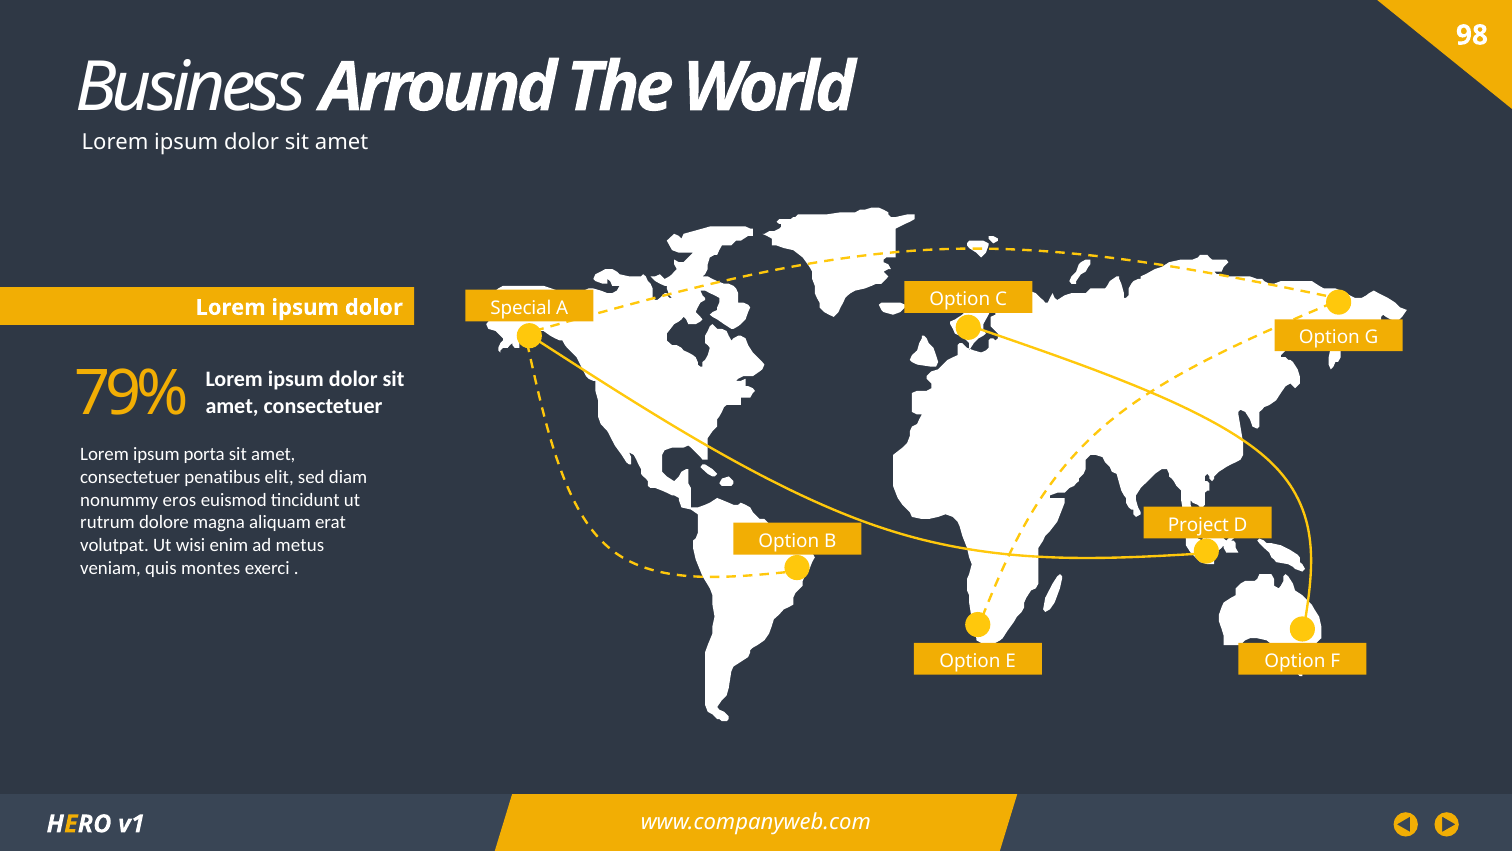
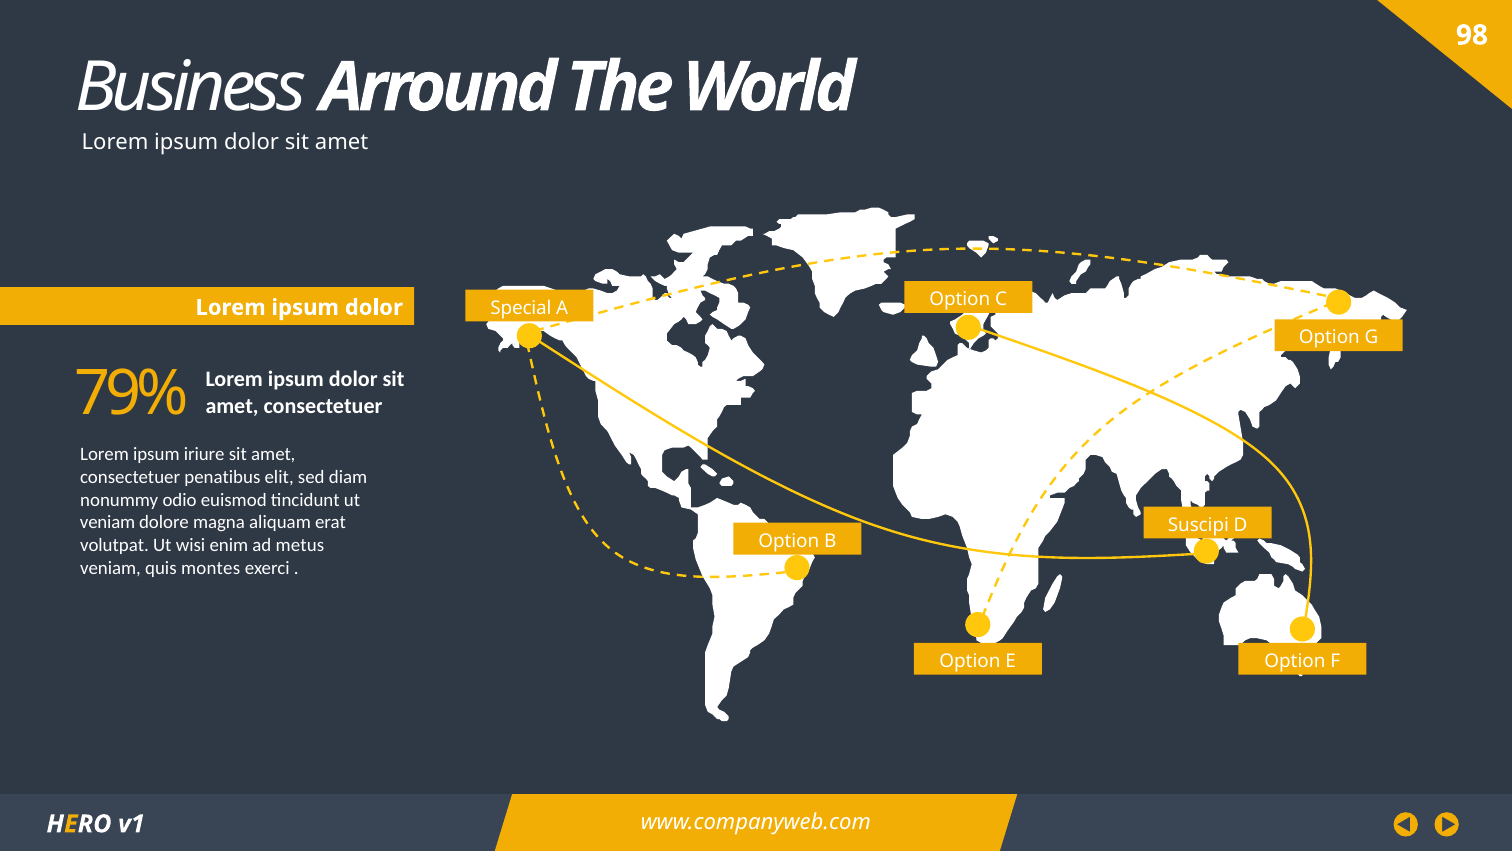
porta: porta -> iriure
eros: eros -> odio
rutrum at (108, 522): rutrum -> veniam
Project: Project -> Suscipi
